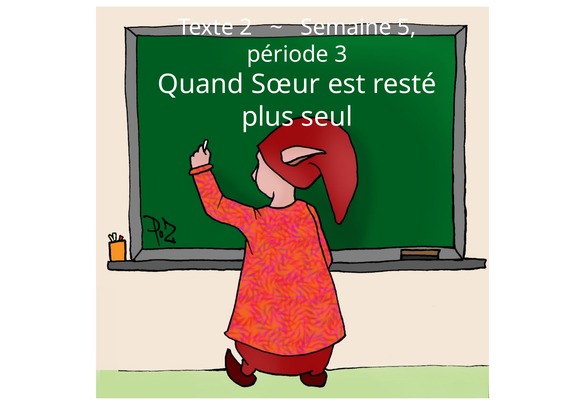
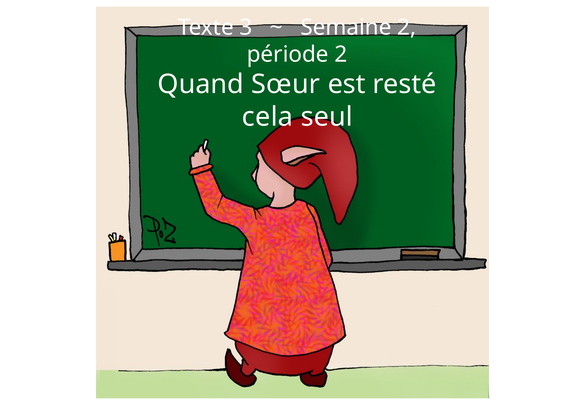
2: 2 -> 3
Semaine 5: 5 -> 2
période 3: 3 -> 2
plus: plus -> cela
